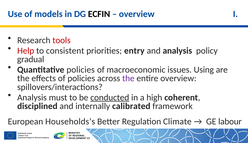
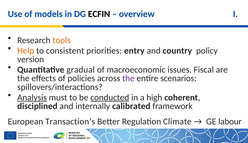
tools colour: red -> orange
Help colour: red -> orange
and analysis: analysis -> country
gradual: gradual -> version
Quantitative policies: policies -> gradual
Using: Using -> Fiscal
entire overview: overview -> scenarios
Analysis at (32, 97) underline: none -> present
Households’s: Households’s -> Transaction’s
